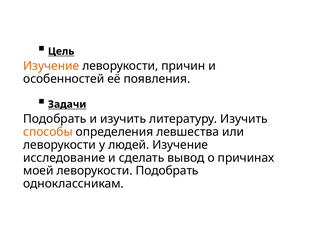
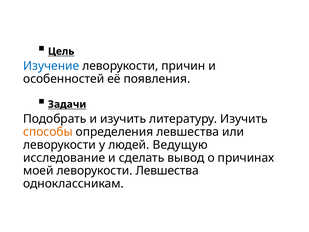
Изучение at (51, 66) colour: orange -> blue
людей Изучение: Изучение -> Ведущую
леворукости Подобрать: Подобрать -> Левшества
